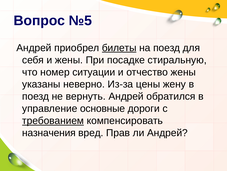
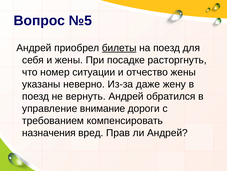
стиральную: стиральную -> расторгнуть
цены: цены -> даже
основные: основные -> внимание
требованием underline: present -> none
